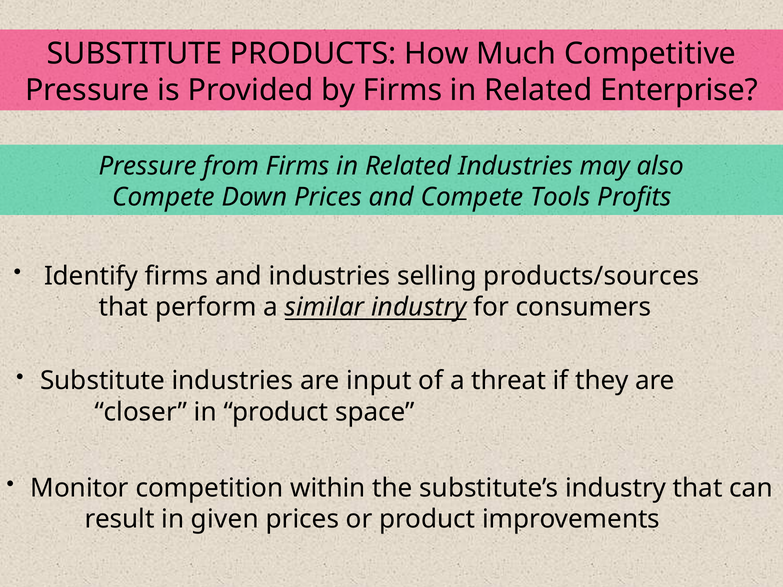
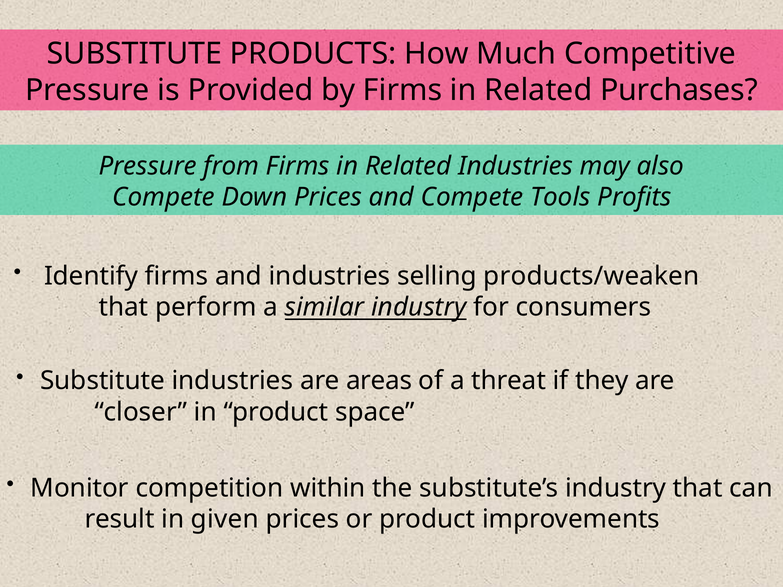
Enterprise: Enterprise -> Purchases
products/sources: products/sources -> products/weaken
input: input -> areas
